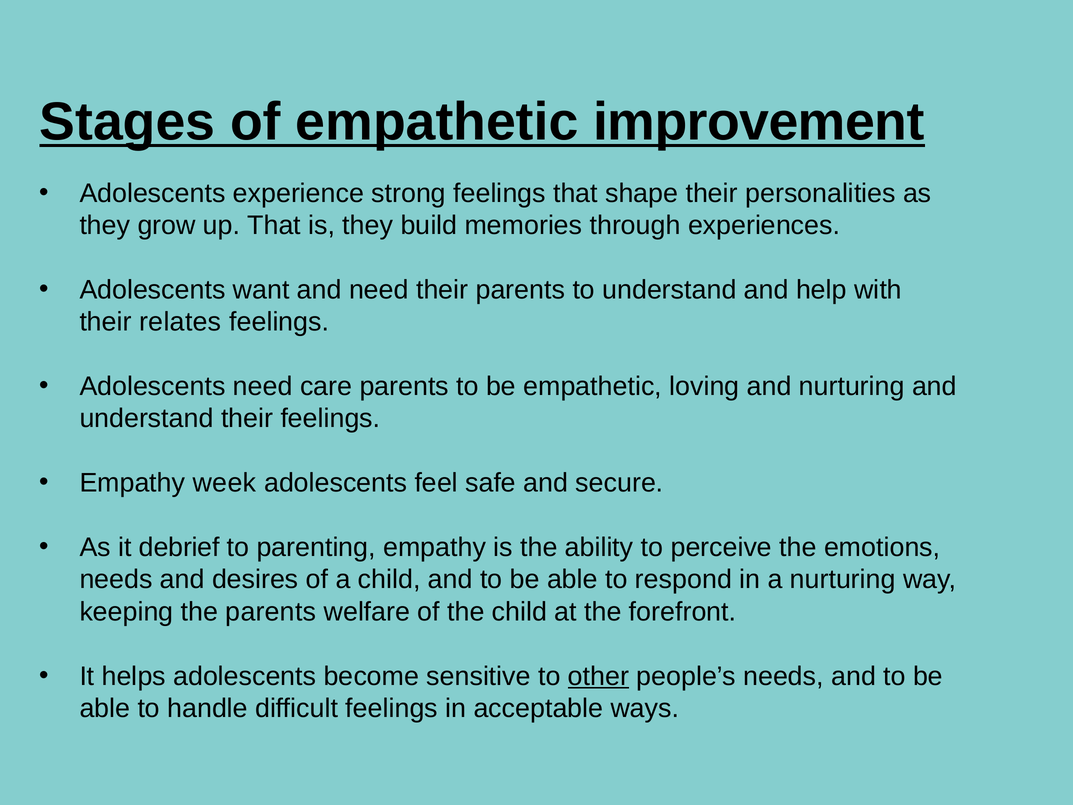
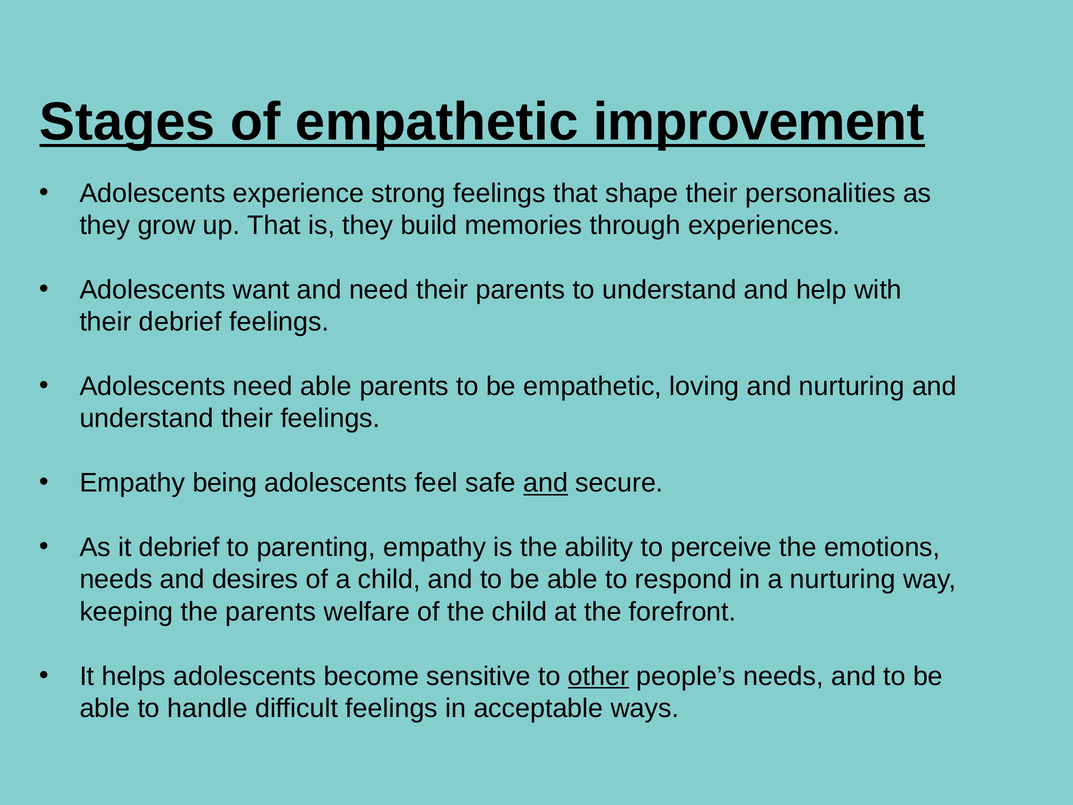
their relates: relates -> debrief
need care: care -> able
week: week -> being
and at (546, 483) underline: none -> present
